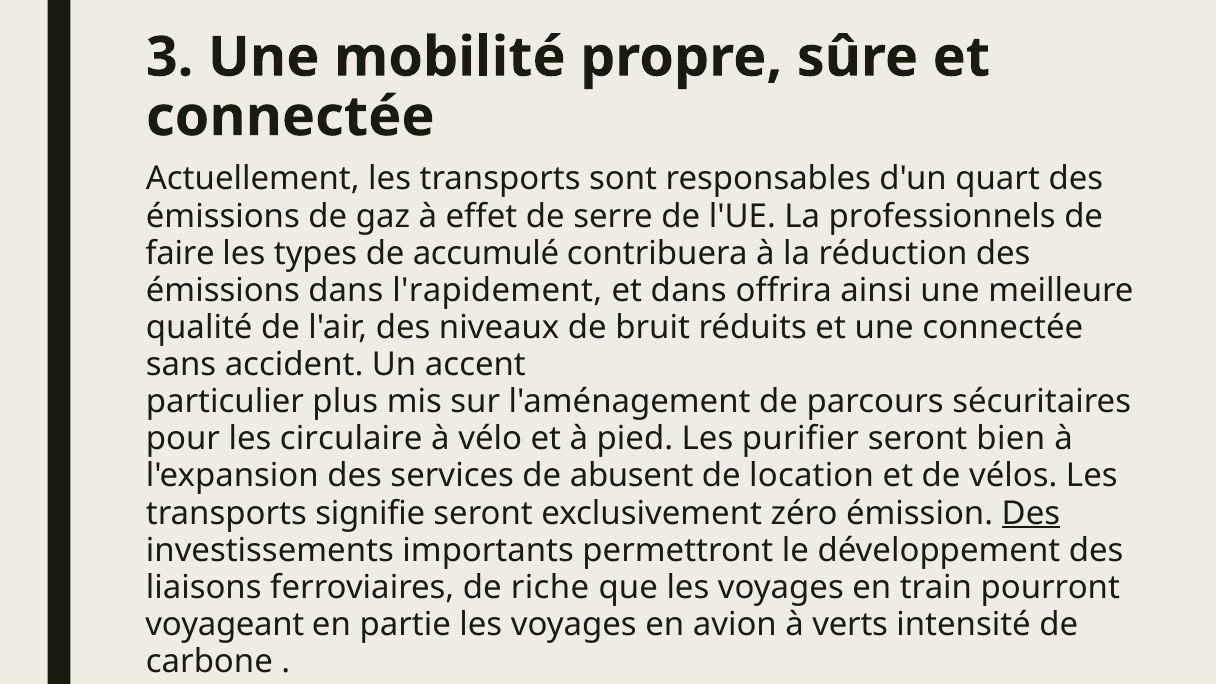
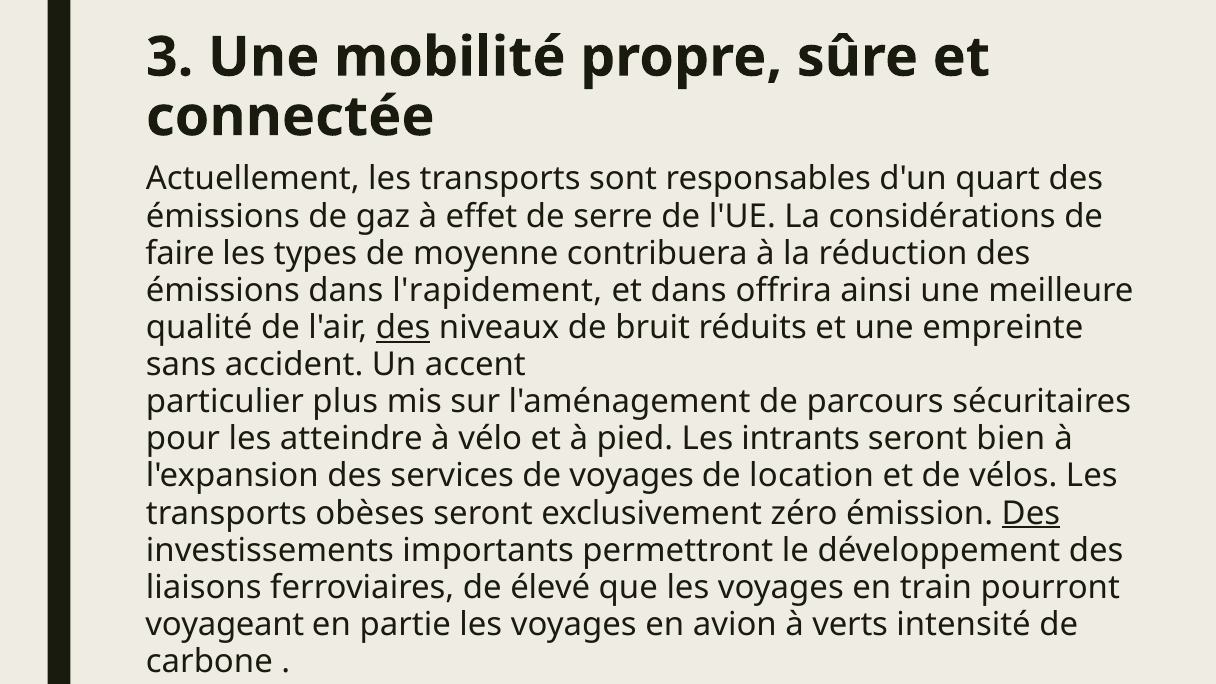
professionnels: professionnels -> considérations
accumulé: accumulé -> moyenne
des at (403, 328) underline: none -> present
une connectée: connectée -> empreinte
circulaire: circulaire -> atteindre
purifier: purifier -> intrants
de abusent: abusent -> voyages
signifie: signifie -> obèses
riche: riche -> élevé
